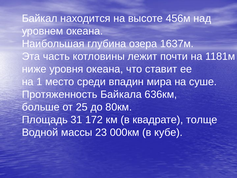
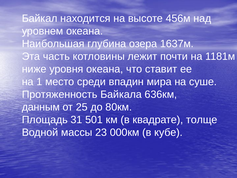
больше: больше -> данным
172: 172 -> 501
